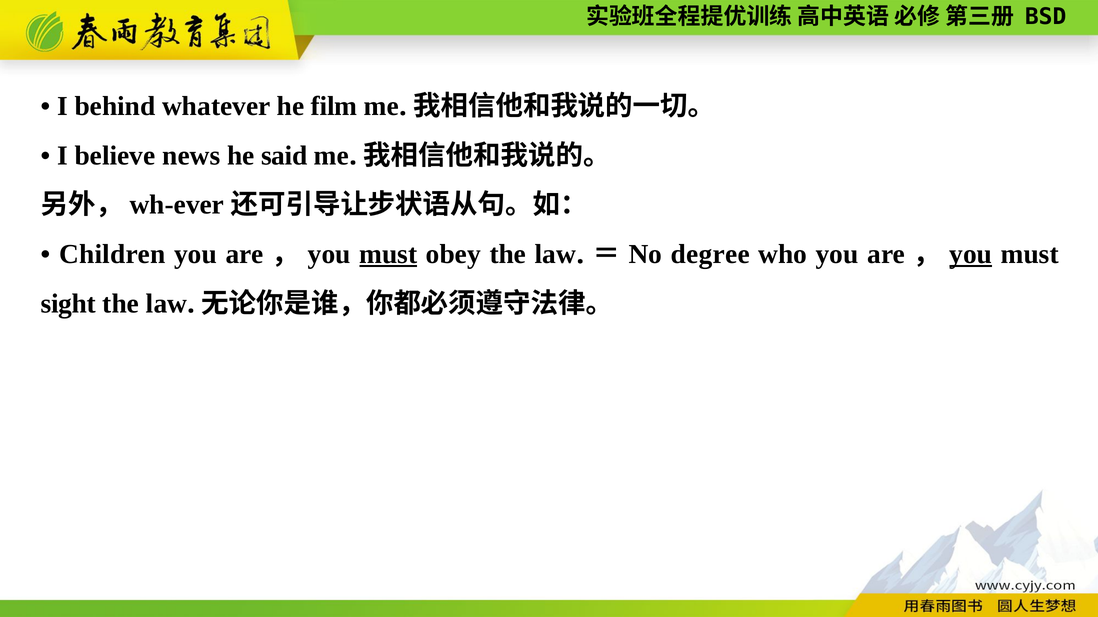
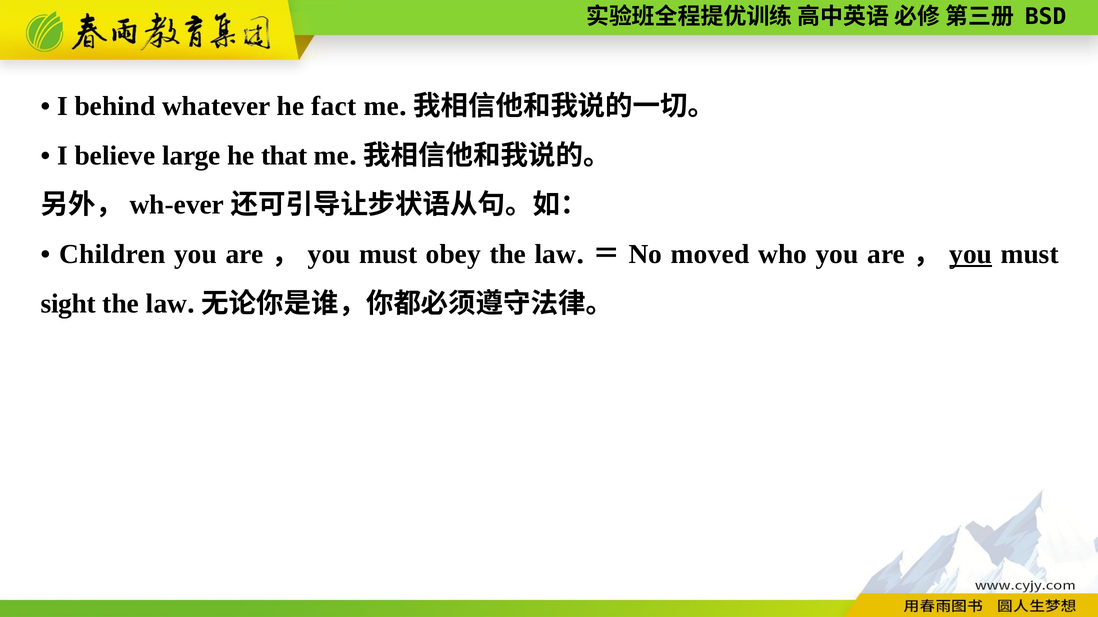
film: film -> fact
news: news -> large
said: said -> that
must at (388, 254) underline: present -> none
degree: degree -> moved
